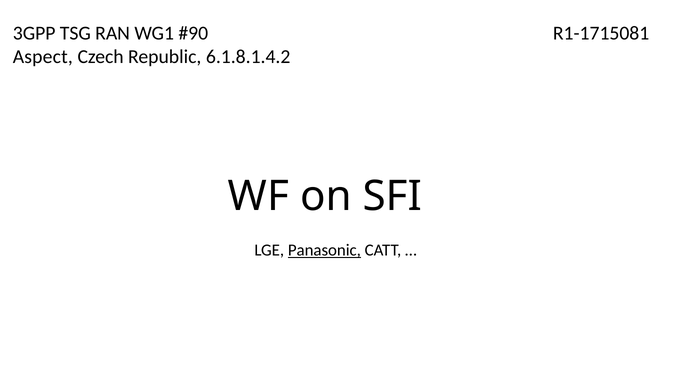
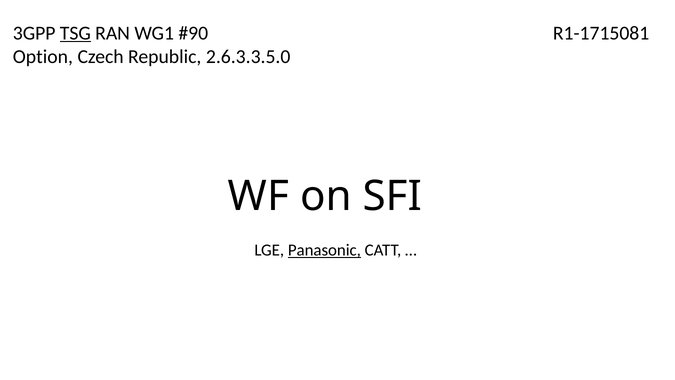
TSG underline: none -> present
Aspect: Aspect -> Option
6.1.8.1.4.2: 6.1.8.1.4.2 -> 2.6.3.3.5.0
